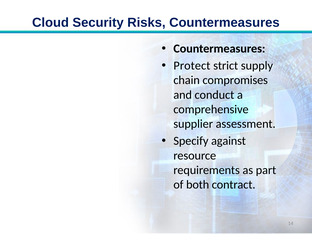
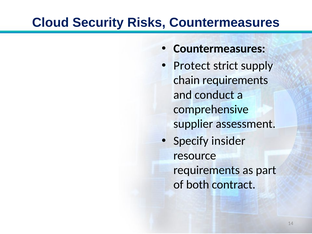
chain compromises: compromises -> requirements
against: against -> insider
